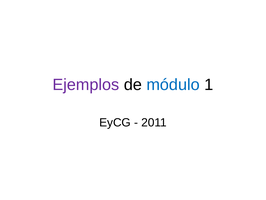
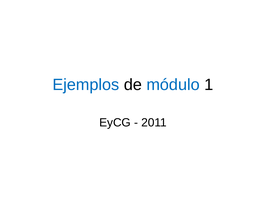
Ejemplos colour: purple -> blue
